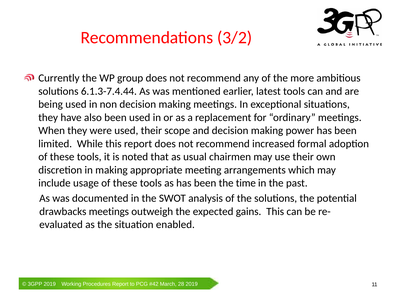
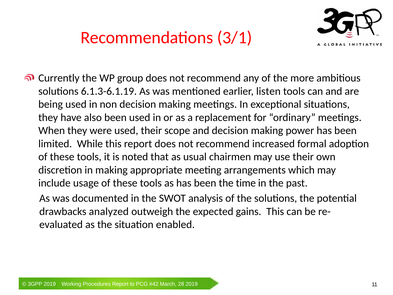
3/2: 3/2 -> 3/1
6.1.3-7.4.44: 6.1.3-7.4.44 -> 6.1.3-6.1.19
latest: latest -> listen
drawbacks meetings: meetings -> analyzed
